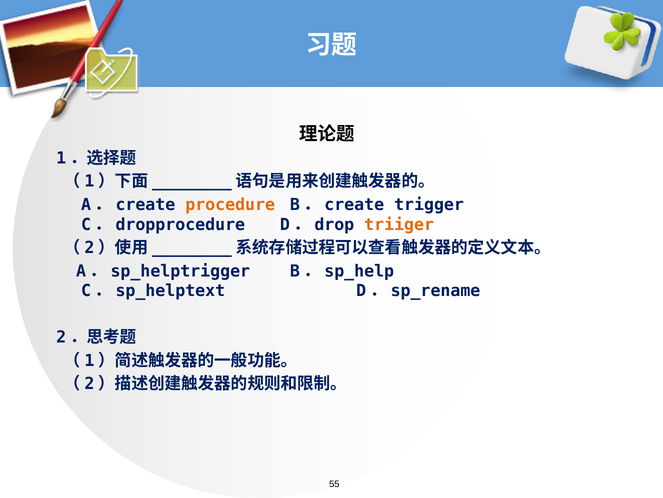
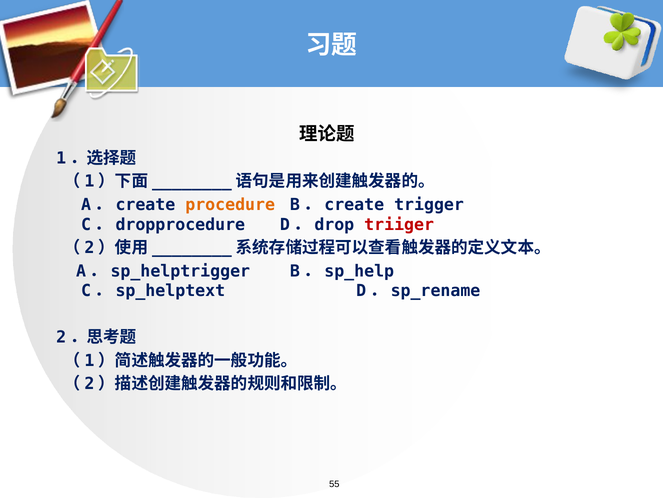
triiger colour: orange -> red
